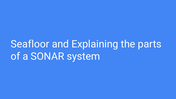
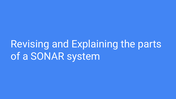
Seafloor: Seafloor -> Revising
